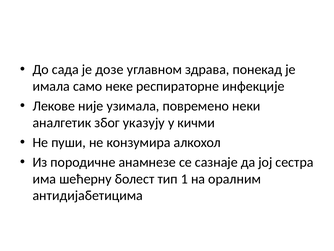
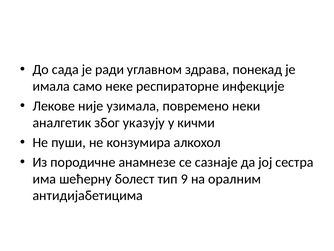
дозе: дозе -> ради
1: 1 -> 9
